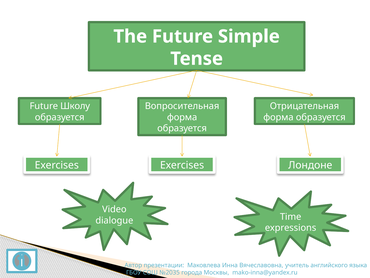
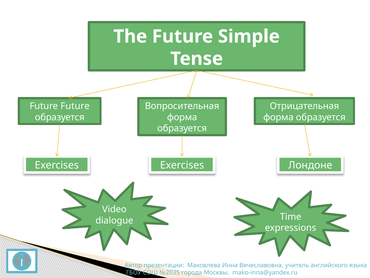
Future Школу: Школу -> Future
